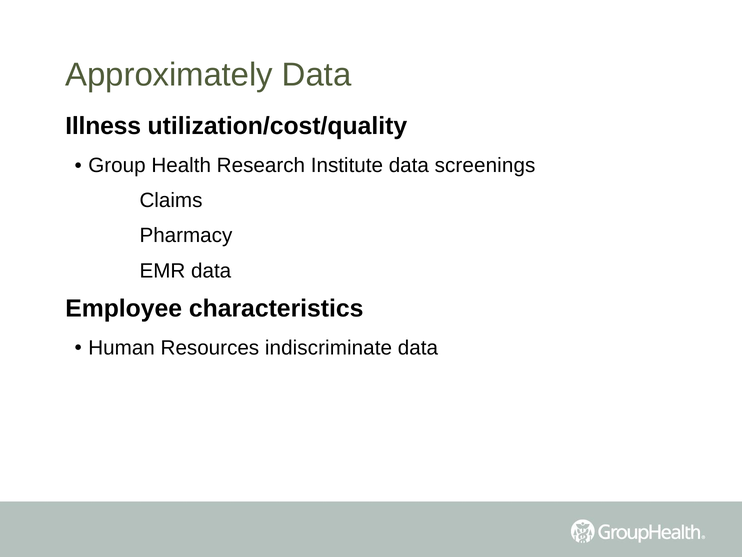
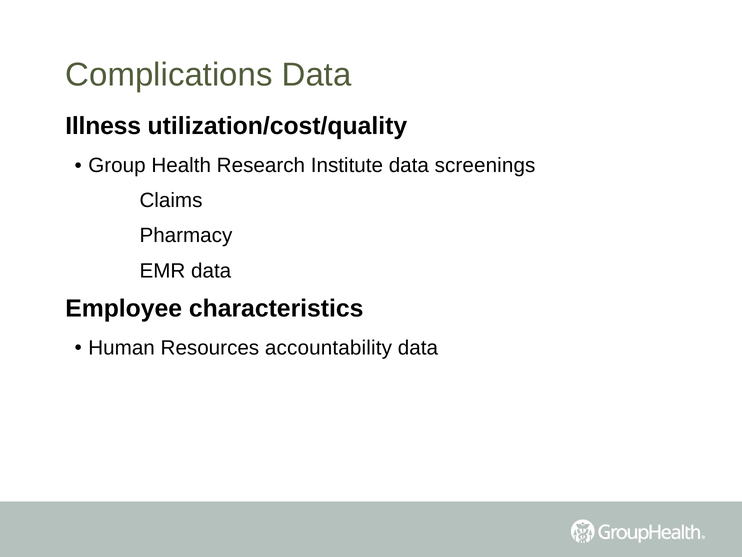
Approximately: Approximately -> Complications
indiscriminate: indiscriminate -> accountability
